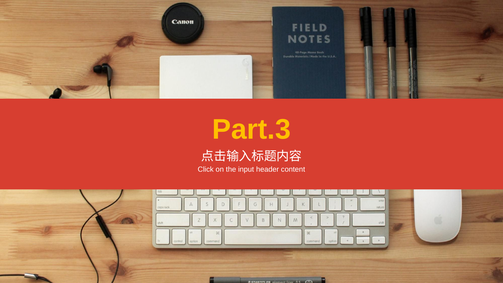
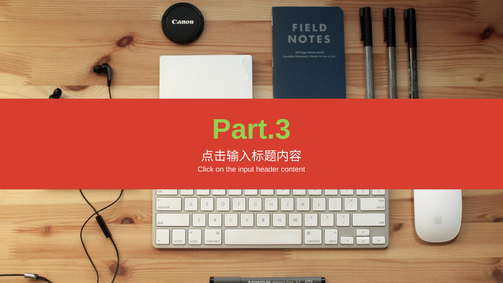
Part.3 colour: yellow -> light green
